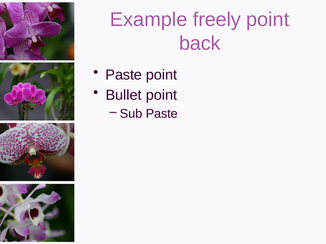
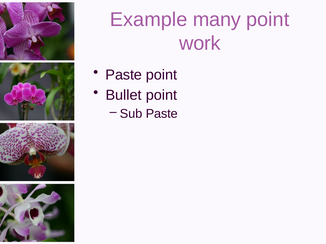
freely: freely -> many
back: back -> work
